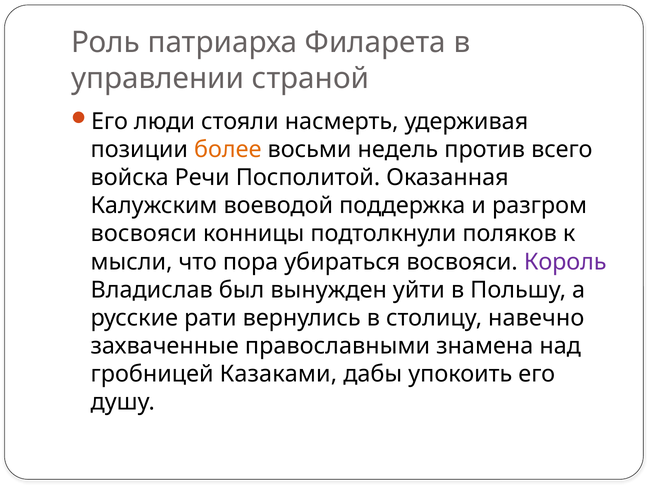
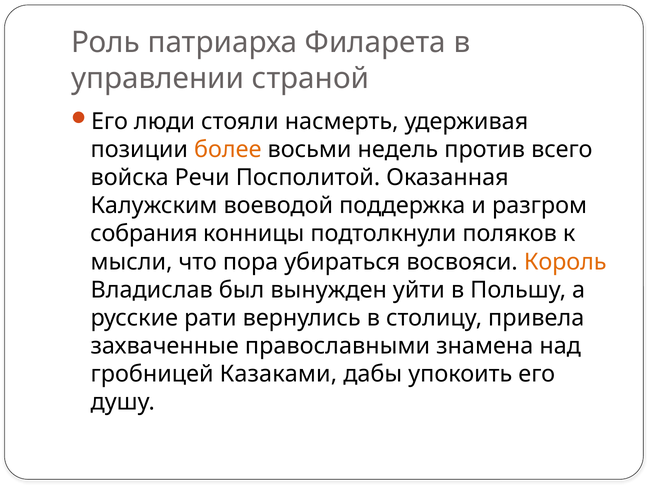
восвояси at (144, 234): восвояси -> собрания
Король colour: purple -> orange
навечно: навечно -> привела
